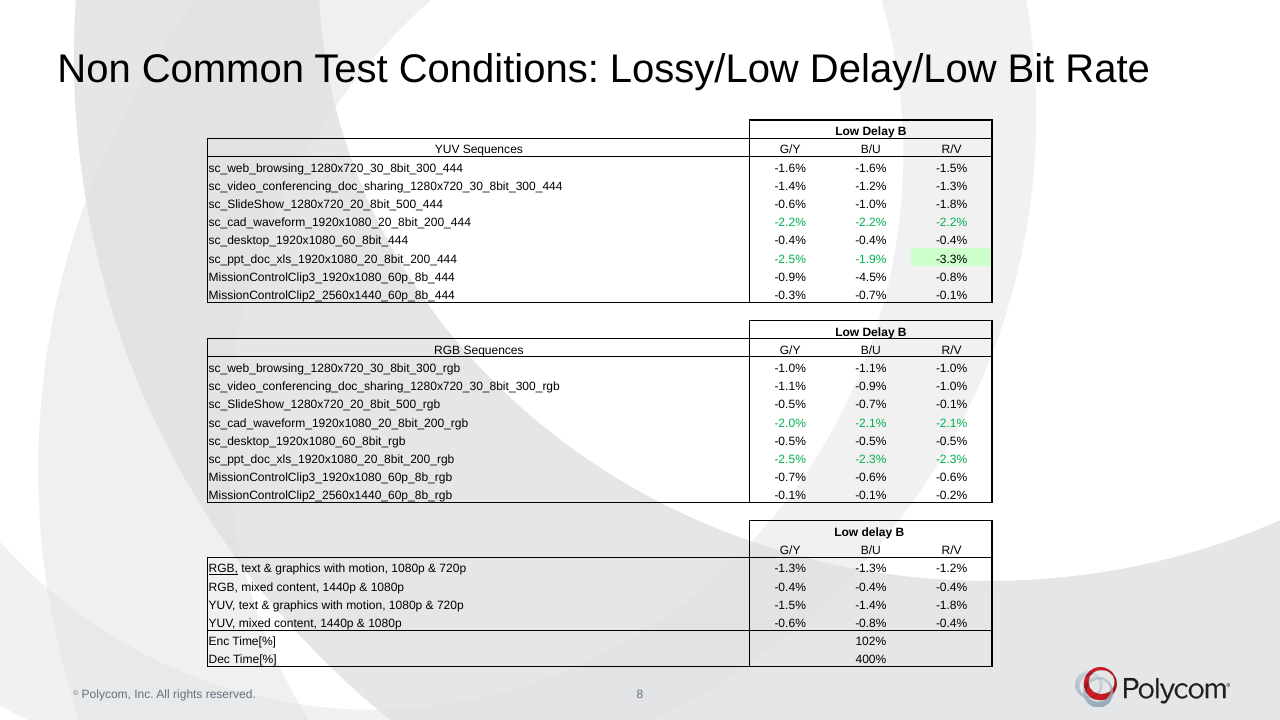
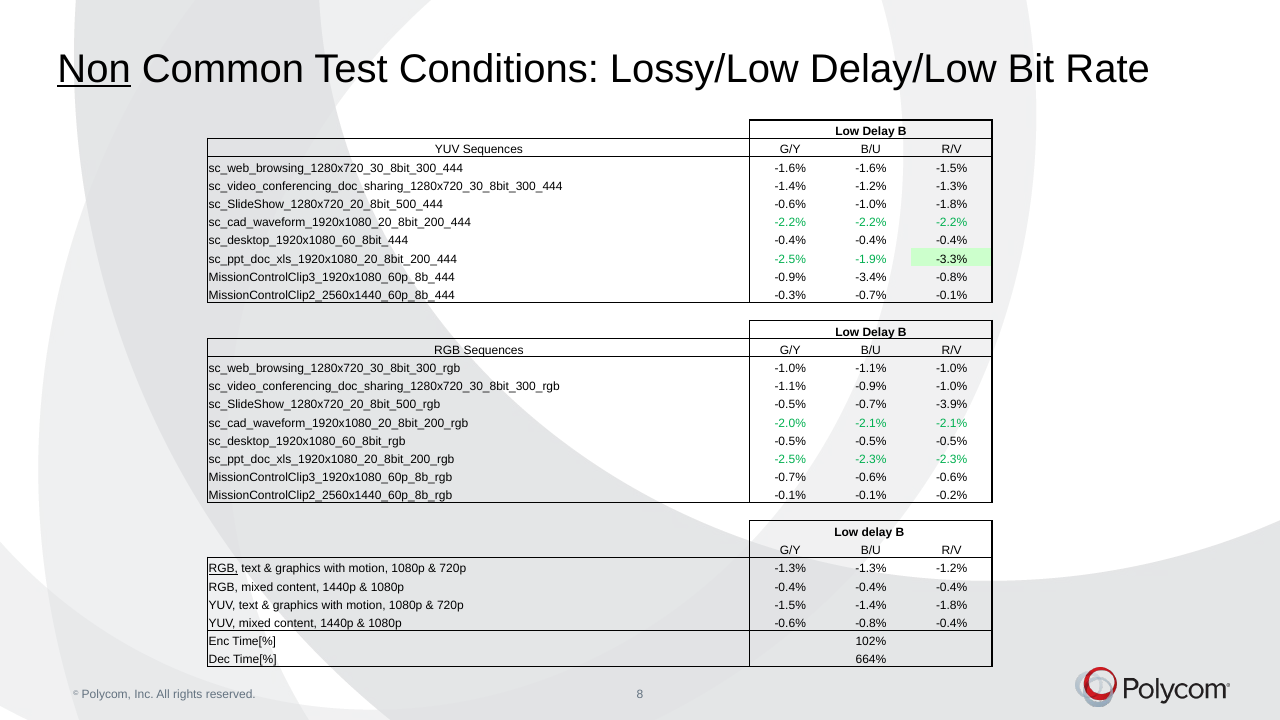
Non underline: none -> present
-4.5%: -4.5% -> -3.4%
-0.5% -0.7% -0.1%: -0.1% -> -3.9%
400%: 400% -> 664%
